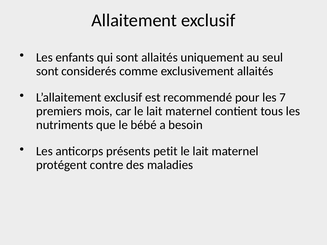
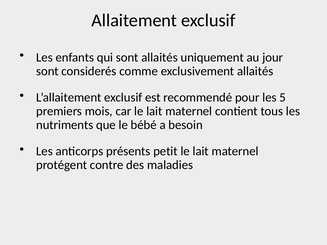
seul: seul -> jour
7: 7 -> 5
